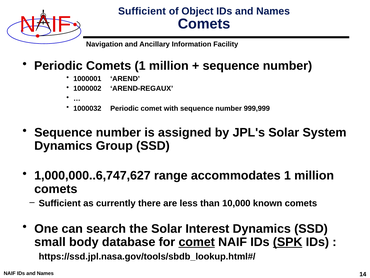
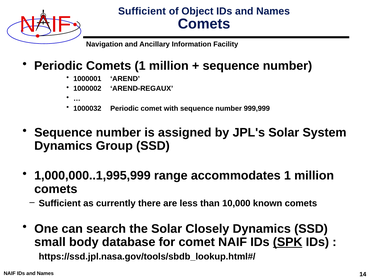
1,000,000..6,747,627: 1,000,000..6,747,627 -> 1,000,000..1,995,999
Interest: Interest -> Closely
comet at (197, 242) underline: present -> none
